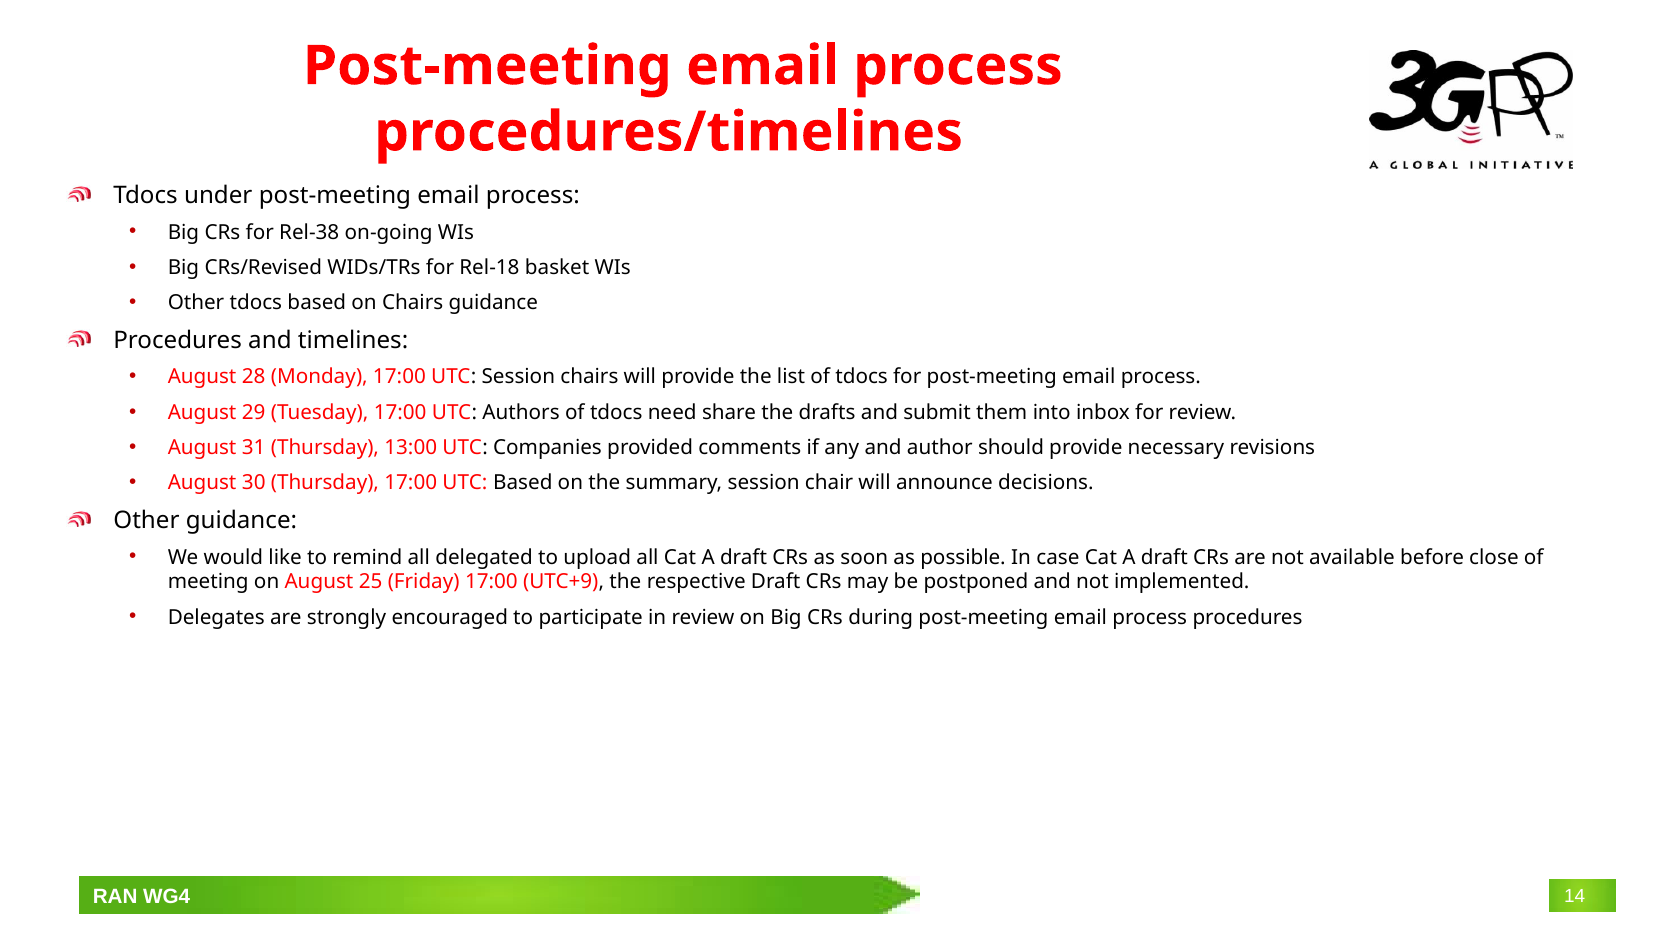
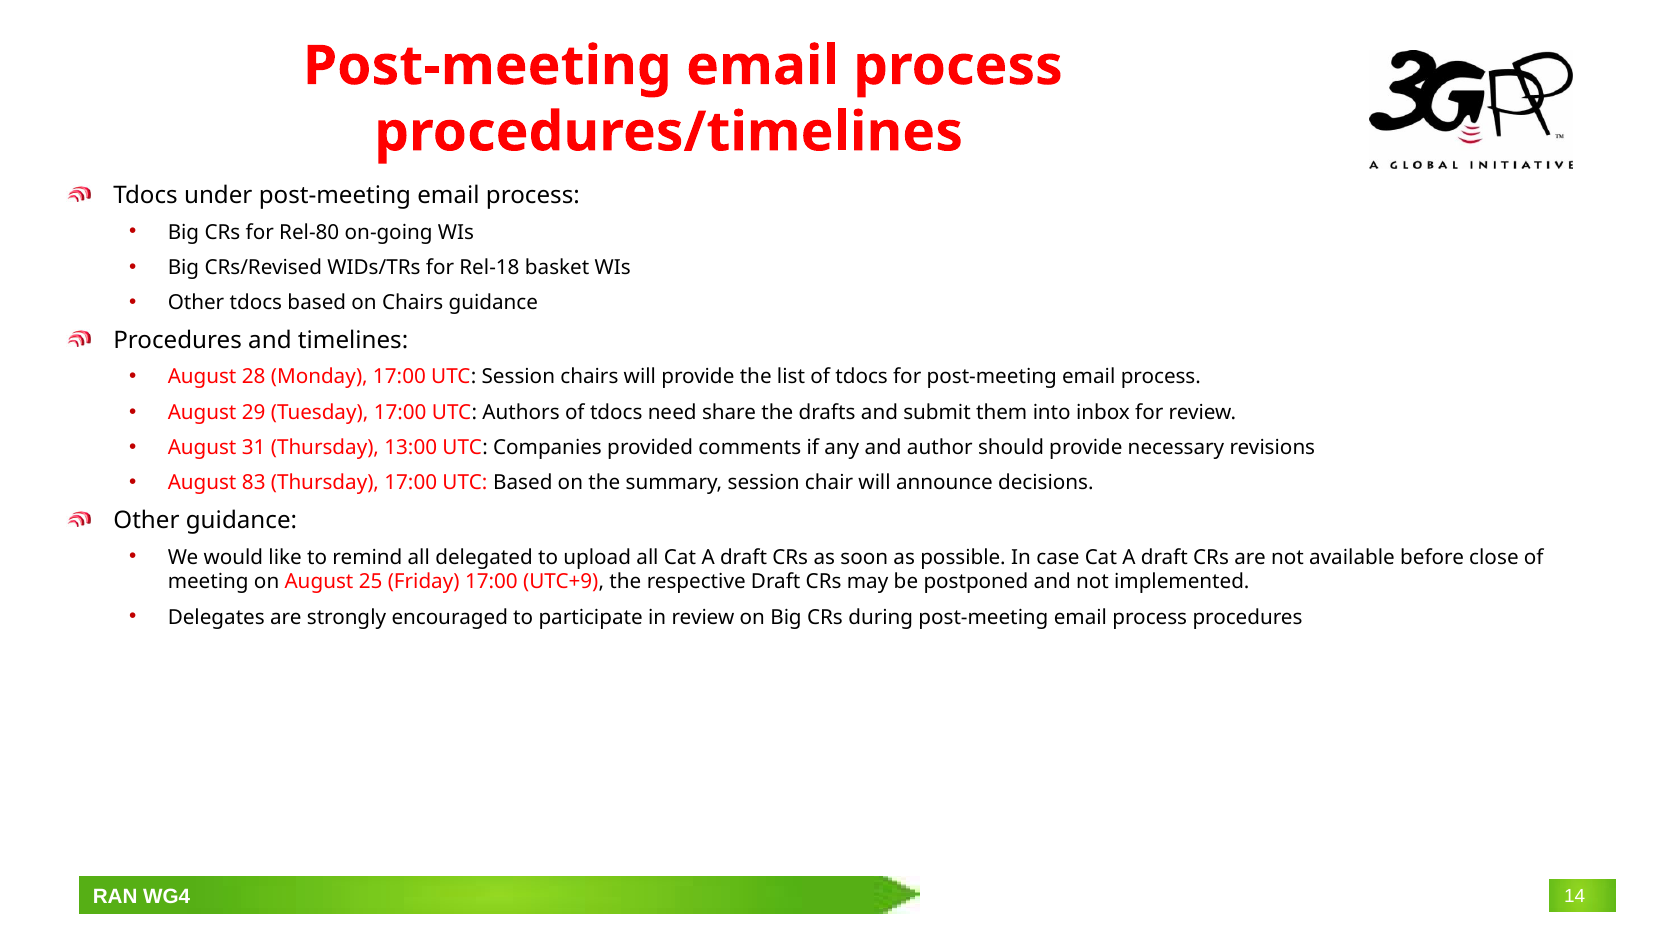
Rel-38: Rel-38 -> Rel-80
30: 30 -> 83
